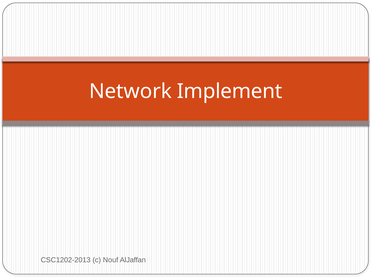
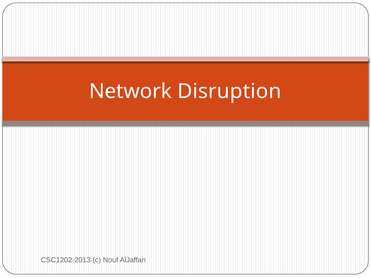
Implement: Implement -> Disruption
